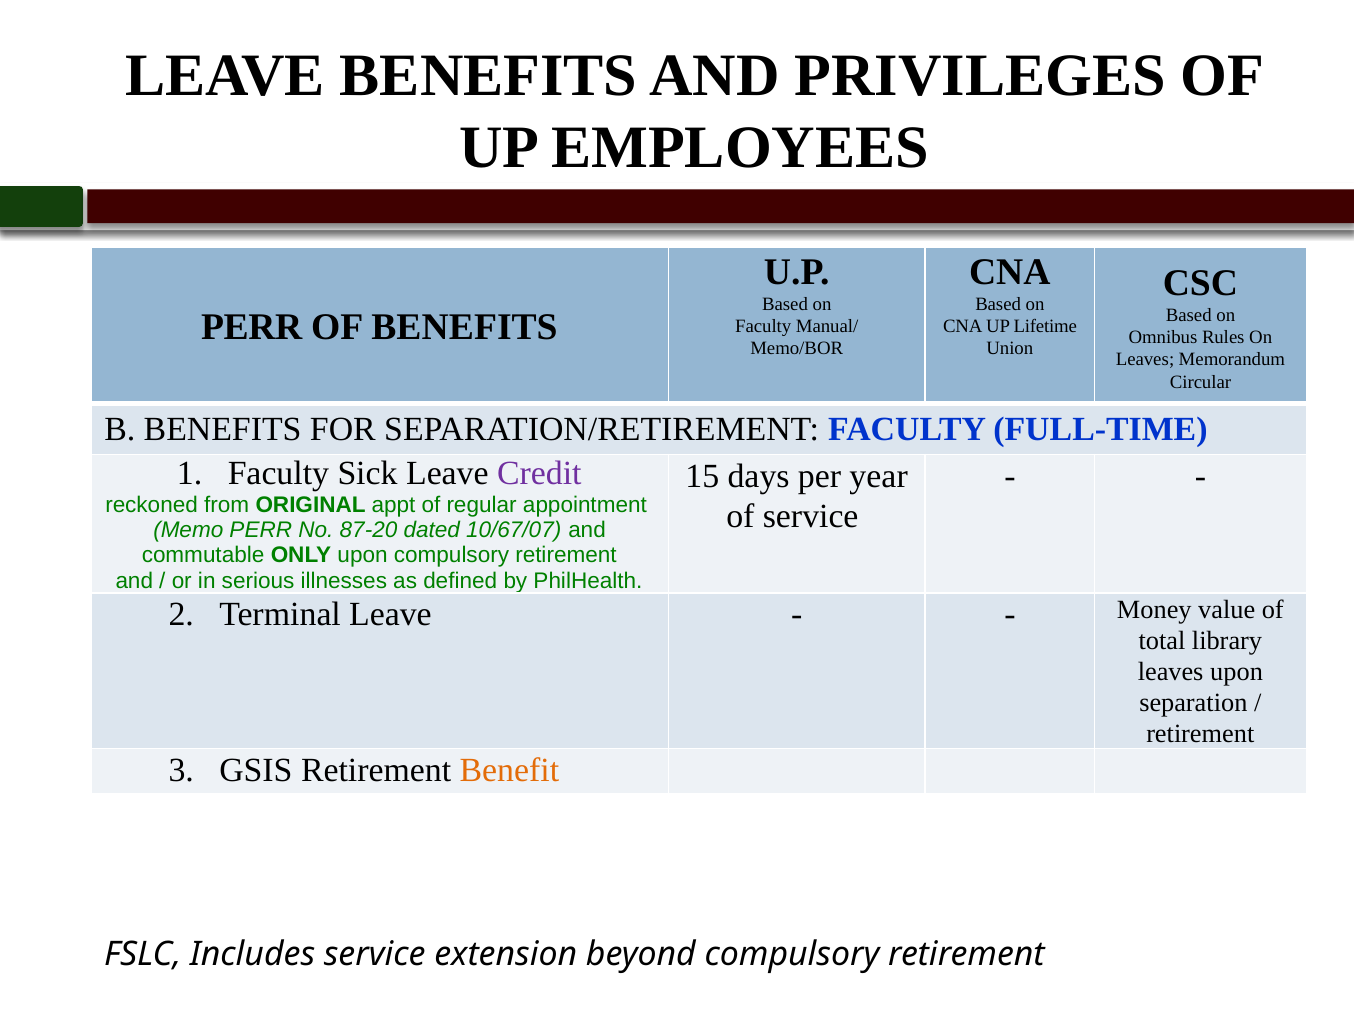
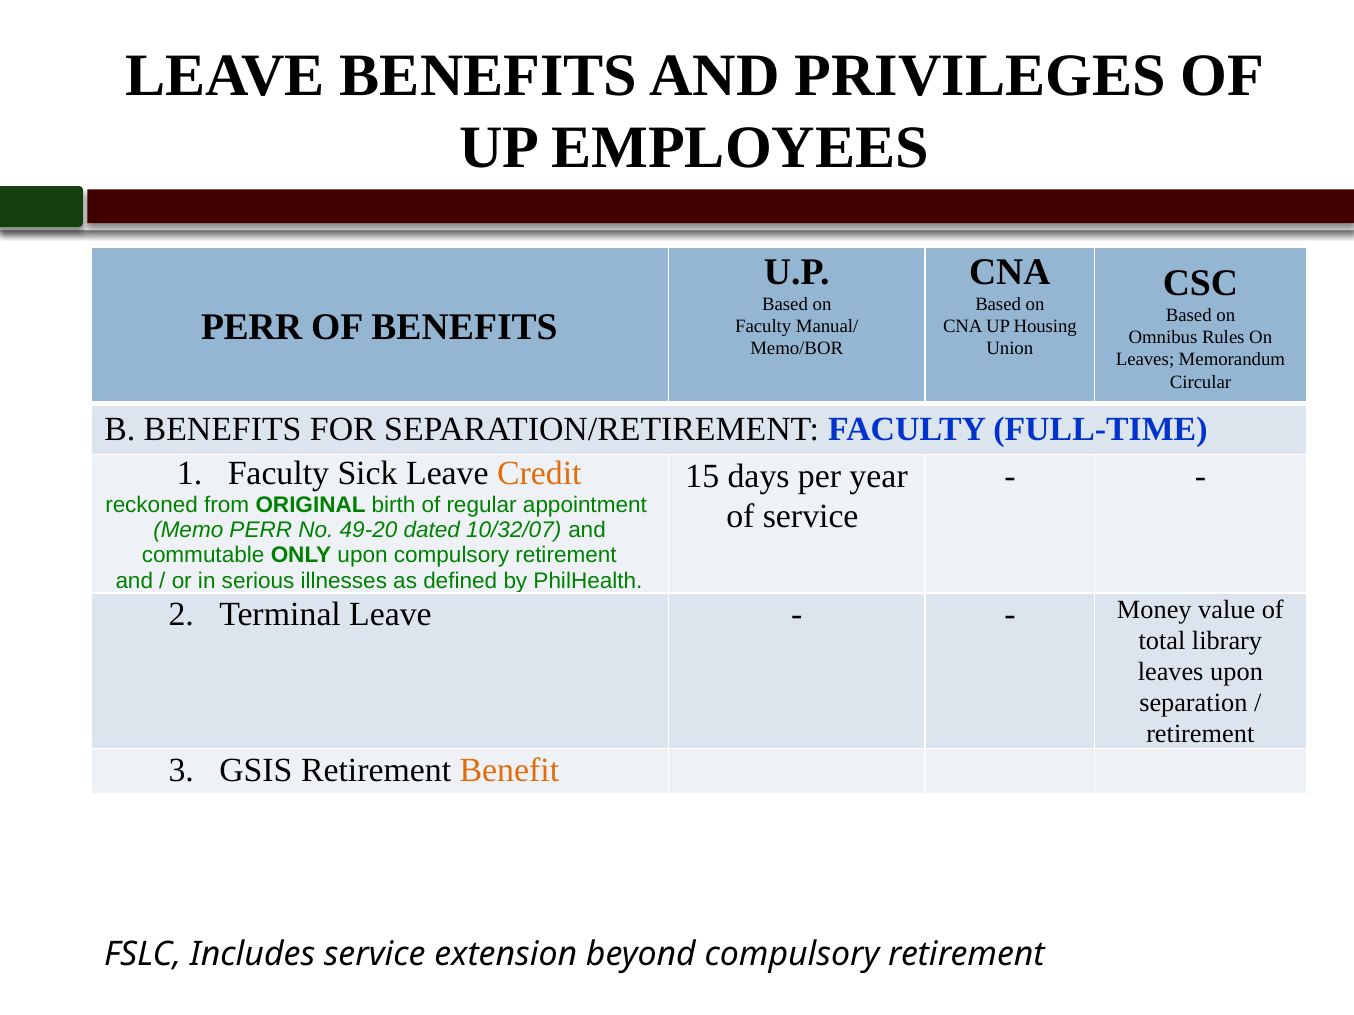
Lifetime: Lifetime -> Housing
Credit colour: purple -> orange
appt: appt -> birth
87-20: 87-20 -> 49-20
10/67/07: 10/67/07 -> 10/32/07
